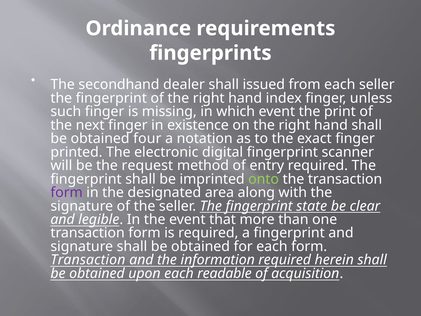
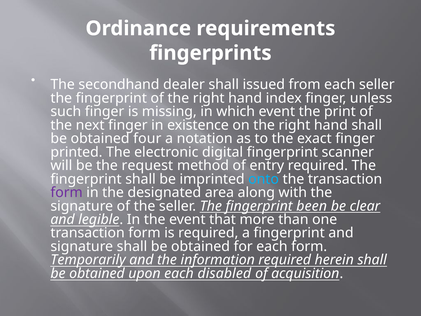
onto colour: light green -> light blue
state: state -> been
Transaction at (88, 260): Transaction -> Temporarily
readable: readable -> disabled
